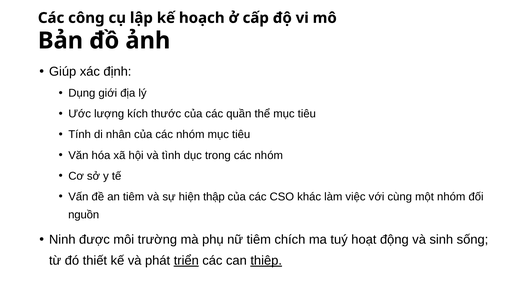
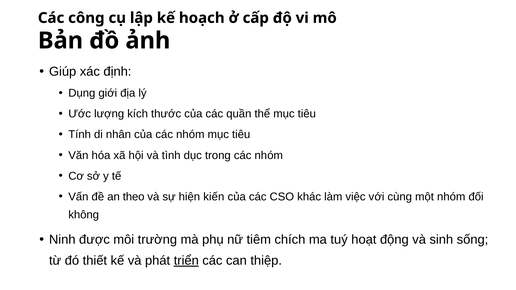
an tiêm: tiêm -> theo
thập: thập -> kiến
nguồn: nguồn -> không
thiệp underline: present -> none
